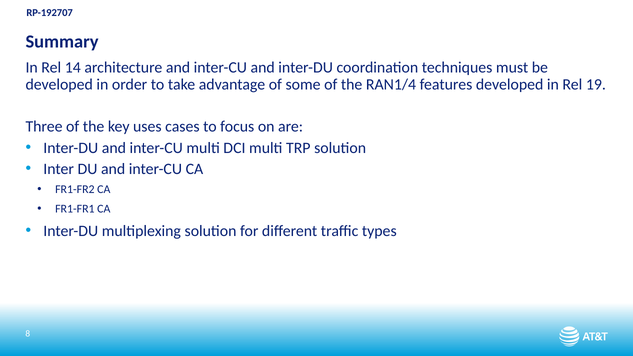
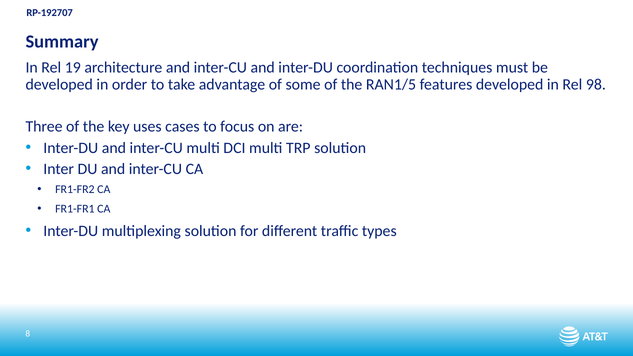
14: 14 -> 19
RAN1/4: RAN1/4 -> RAN1/5
19: 19 -> 98
